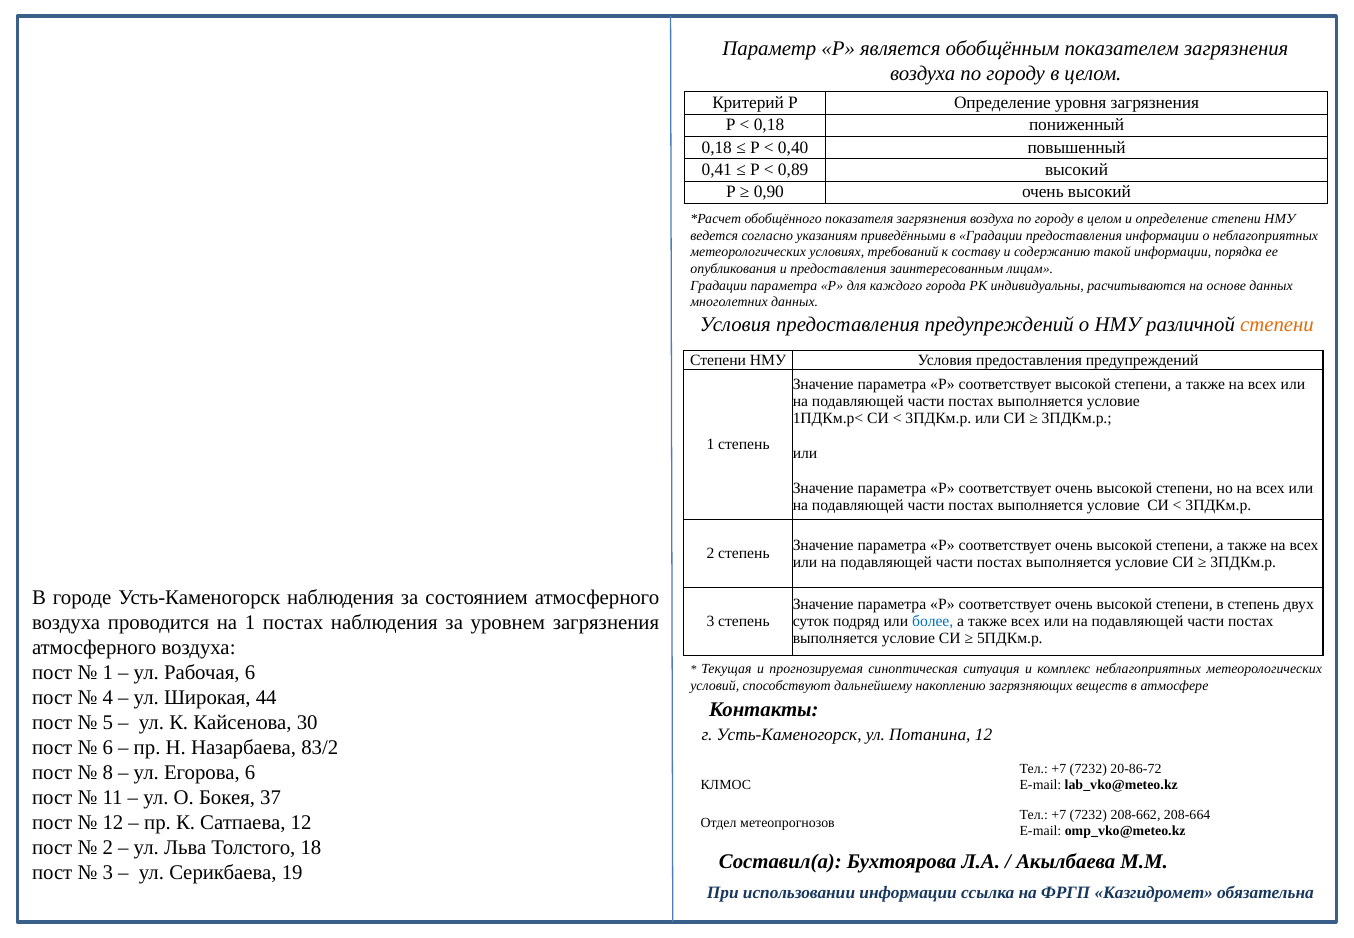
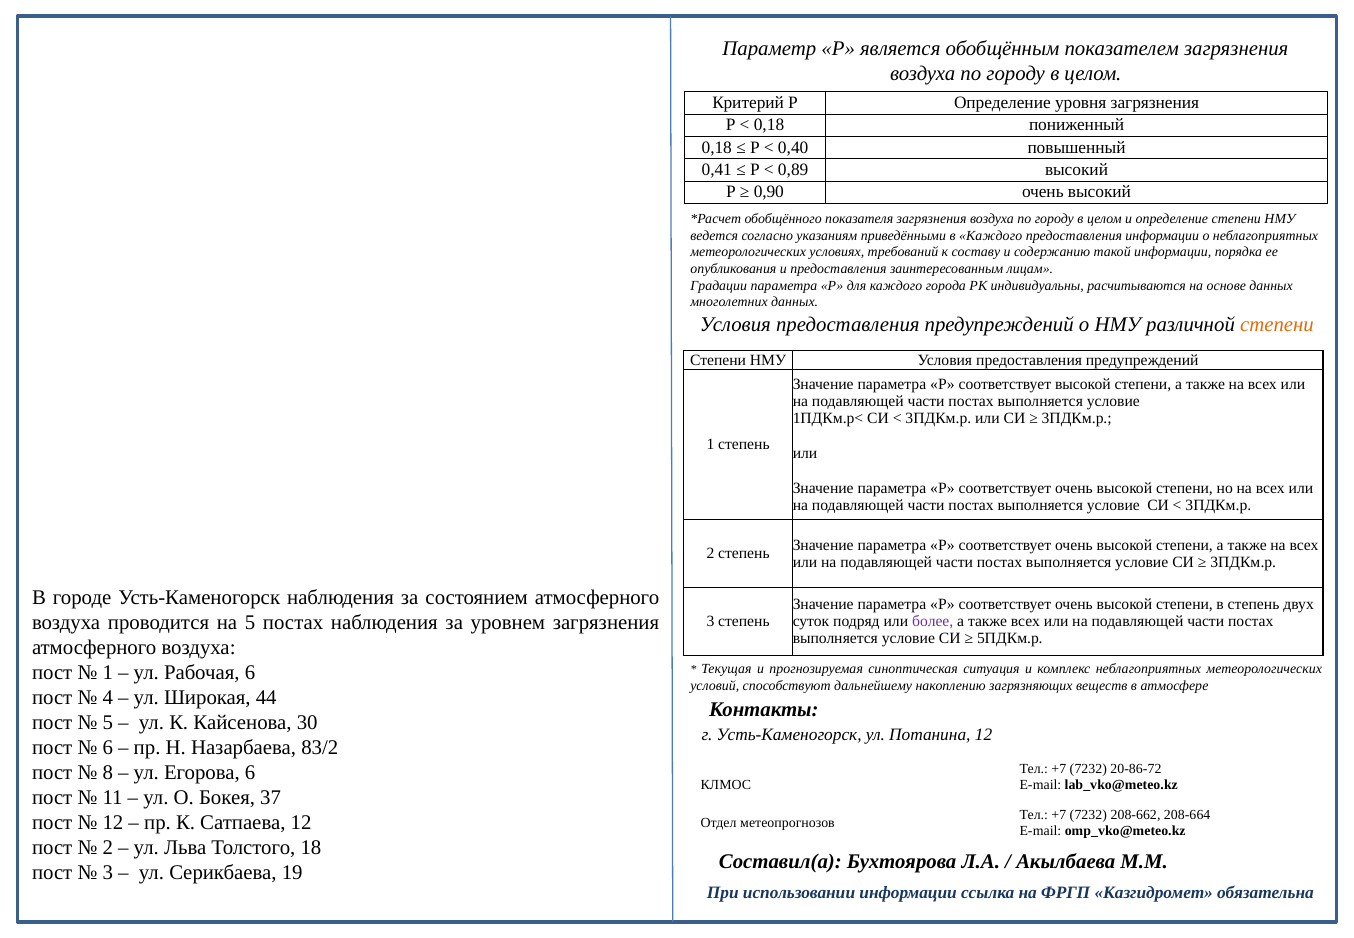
в Градации: Градации -> Каждого
на 1: 1 -> 5
более colour: blue -> purple
